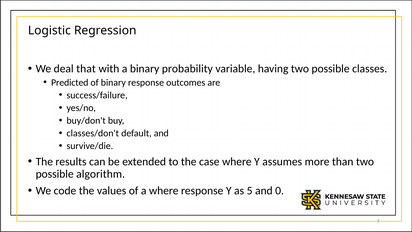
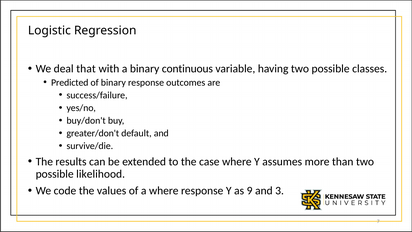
probability: probability -> continuous
classes/don't: classes/don't -> greater/don't
algorithm: algorithm -> likelihood
5: 5 -> 9
0: 0 -> 3
